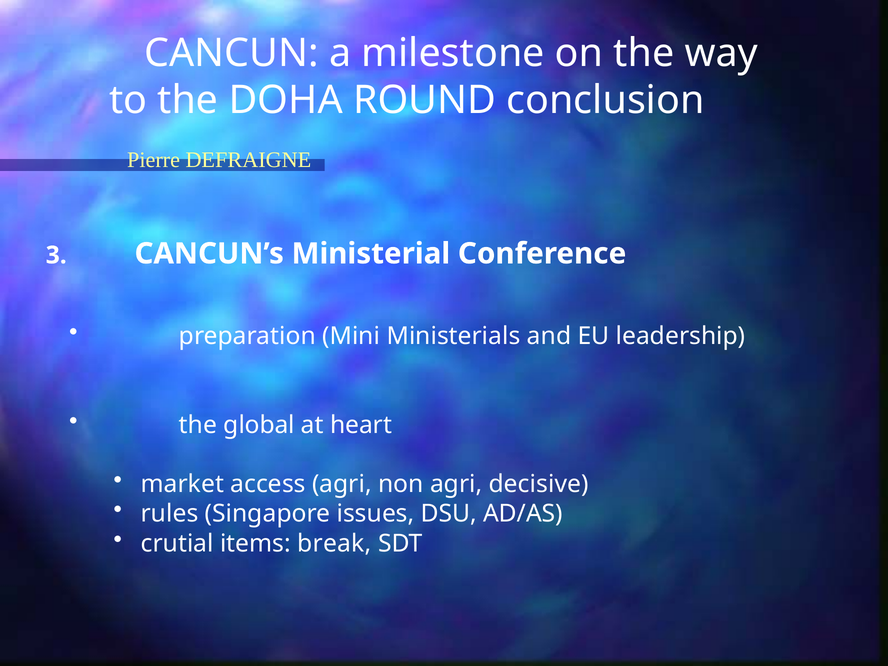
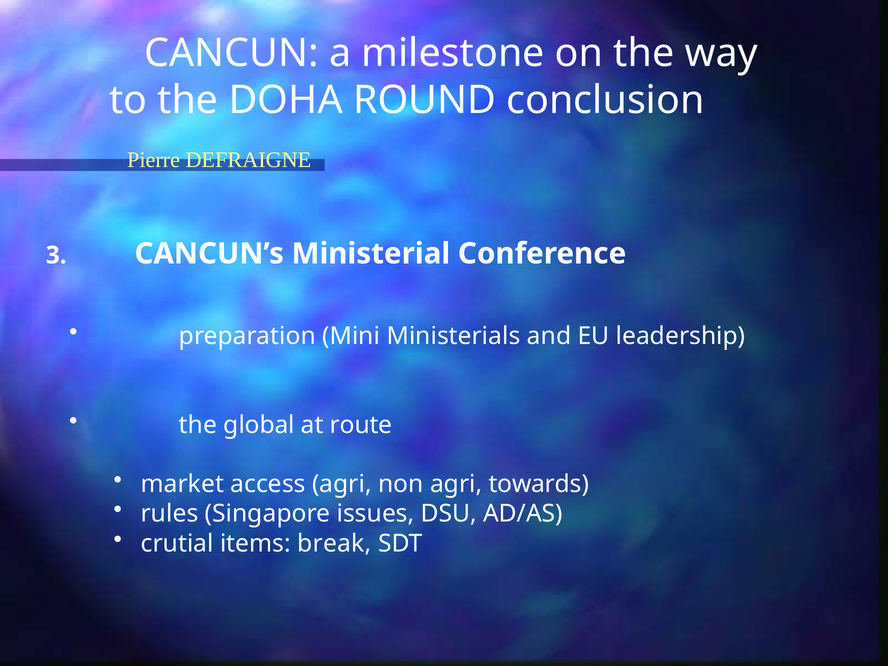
heart: heart -> route
decisive: decisive -> towards
